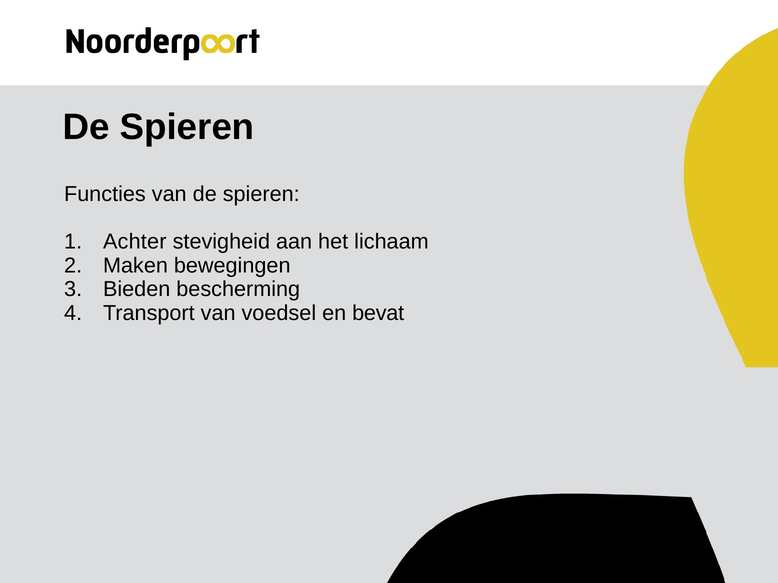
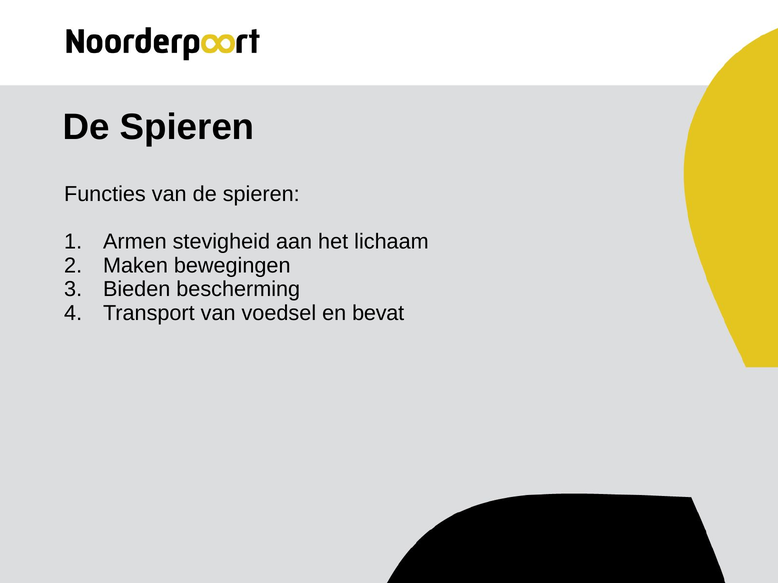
Achter: Achter -> Armen
